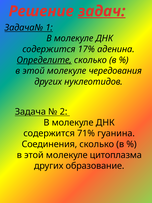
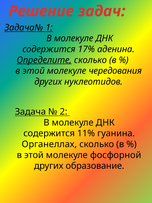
задач underline: present -> none
71%: 71% -> 11%
Соединения: Соединения -> Органеллах
цитоплазма: цитоплазма -> фосфорной
